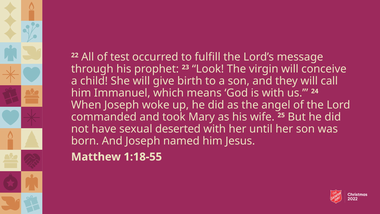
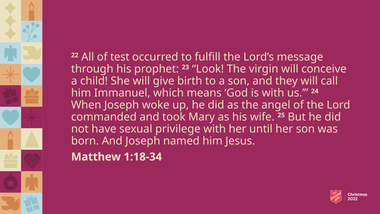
deserted: deserted -> privilege
1:18-55: 1:18-55 -> 1:18-34
